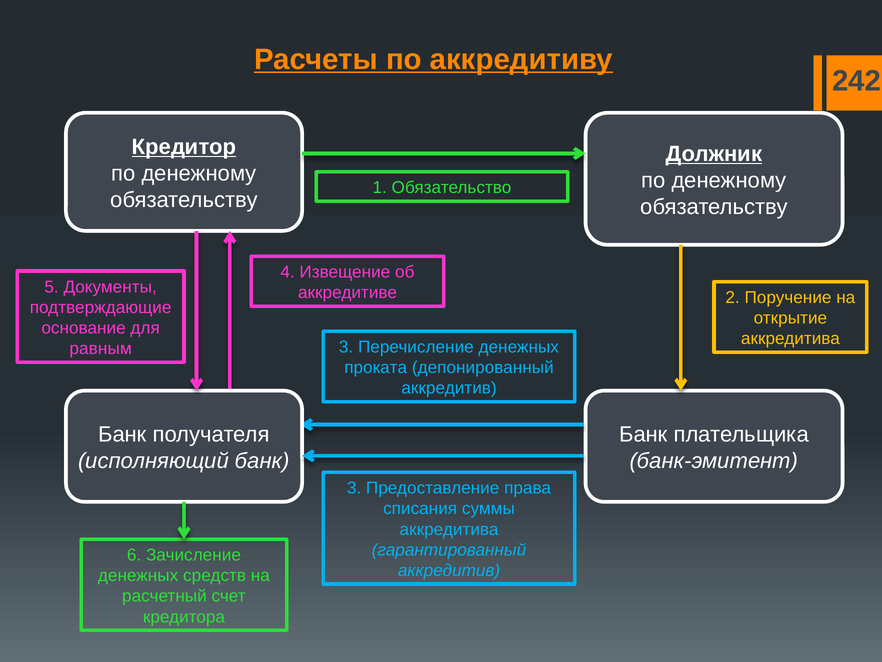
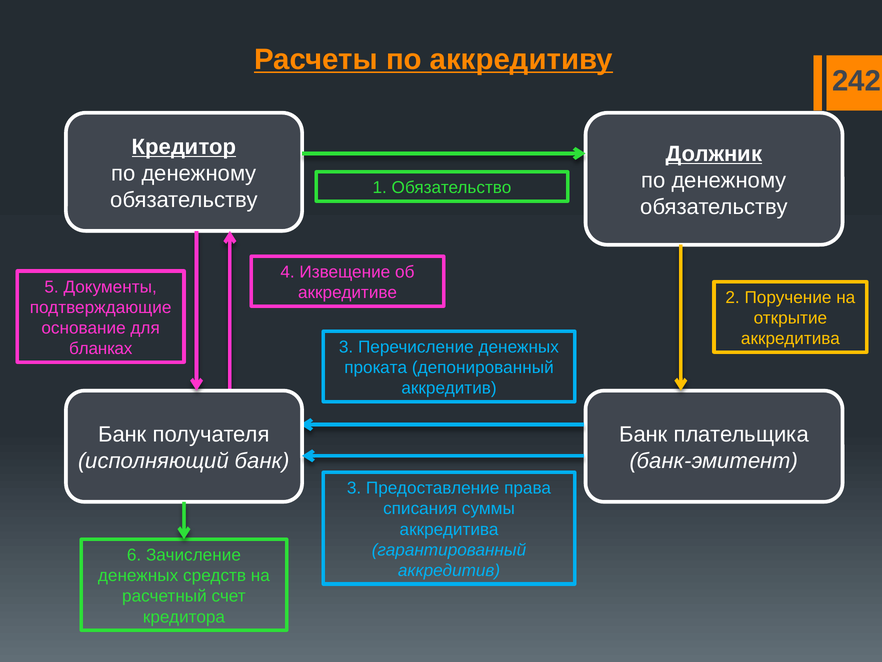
равным: равным -> бланках
